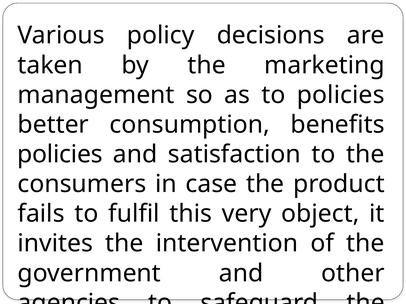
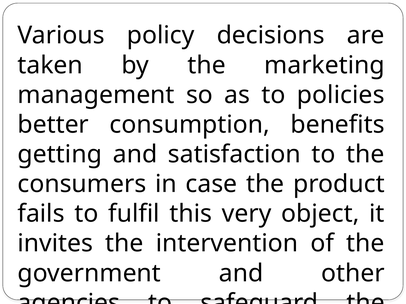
policies at (60, 155): policies -> getting
